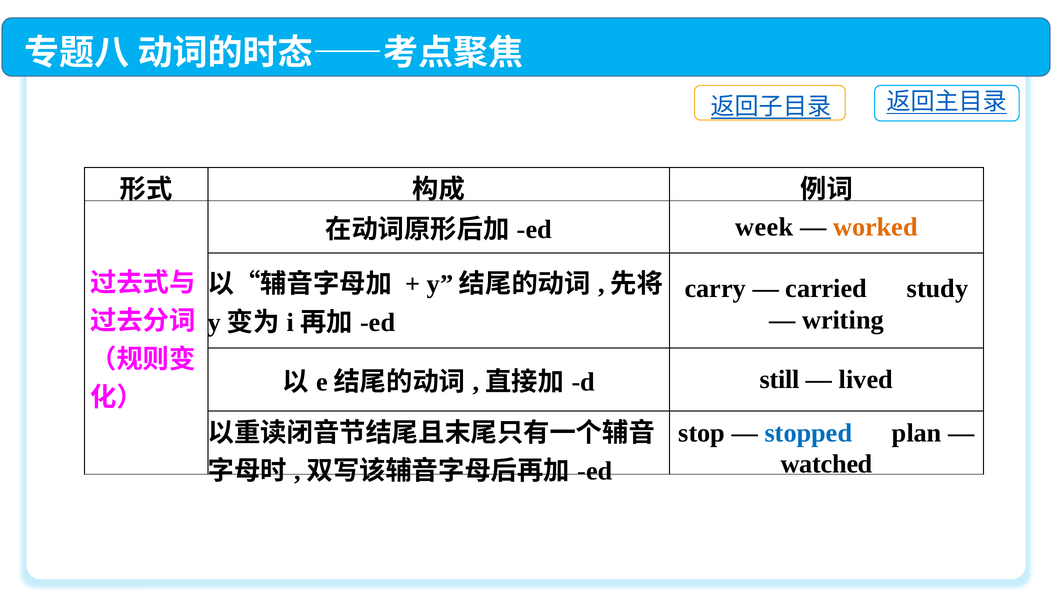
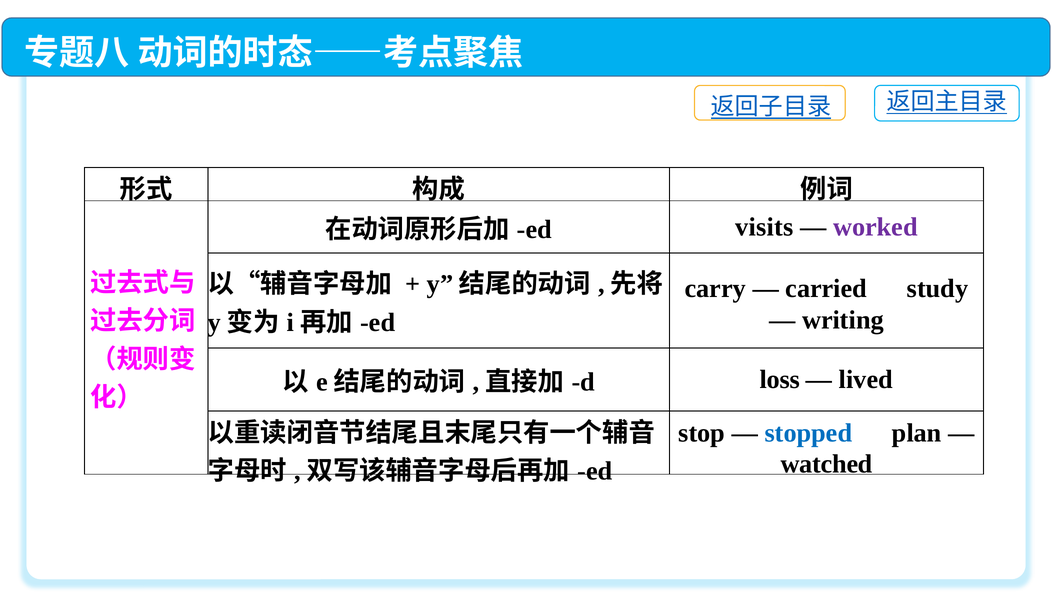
week: week -> visits
worked colour: orange -> purple
still: still -> loss
